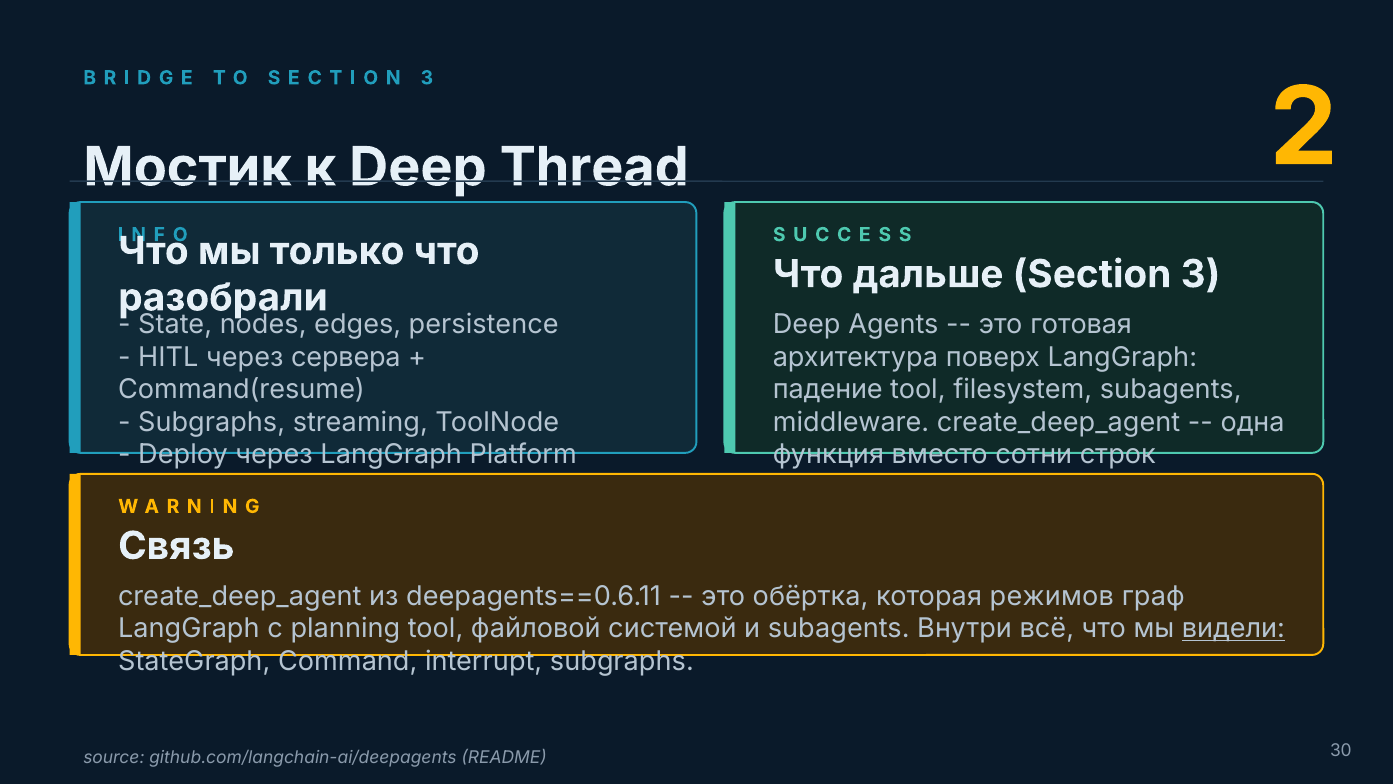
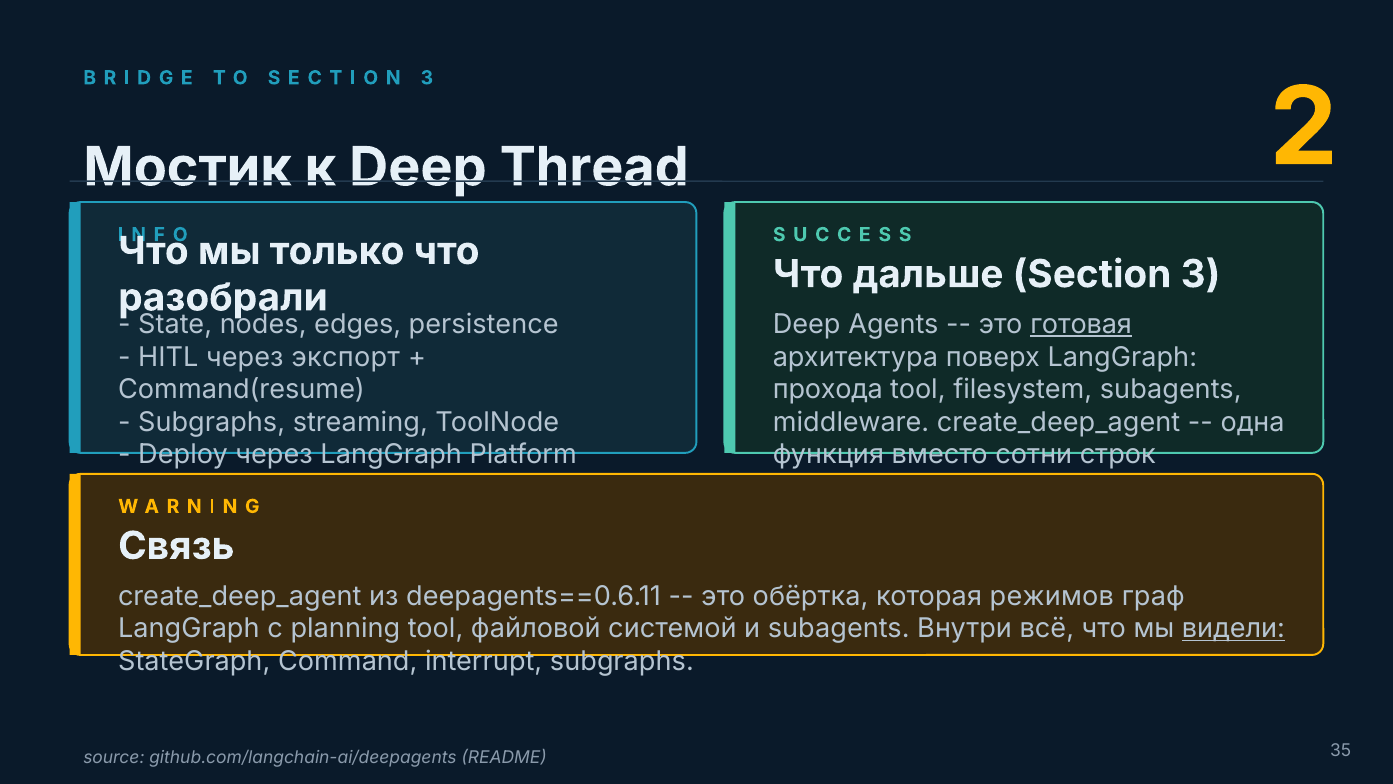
готовая underline: none -> present
сервера: сервера -> экспорт
падение: падение -> прохода
30: 30 -> 35
